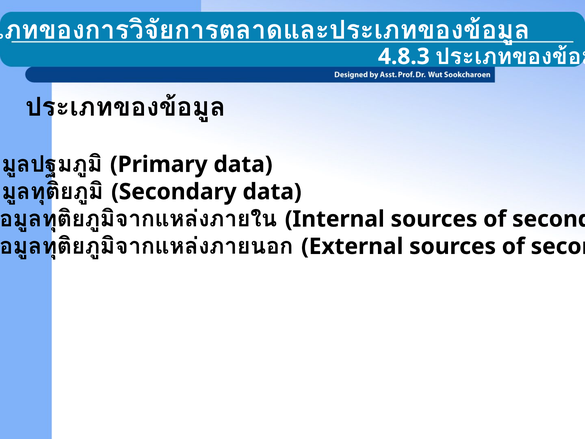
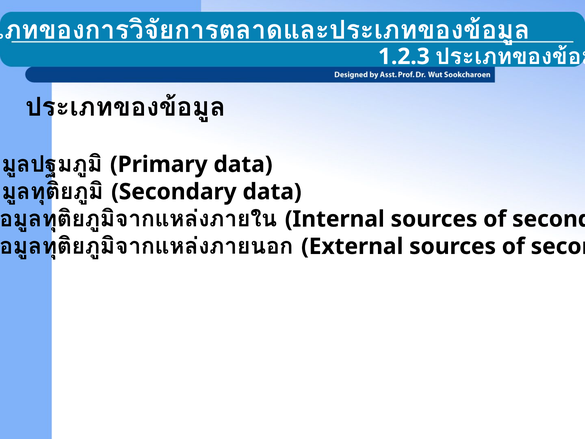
4.8.3: 4.8.3 -> 1.2.3
